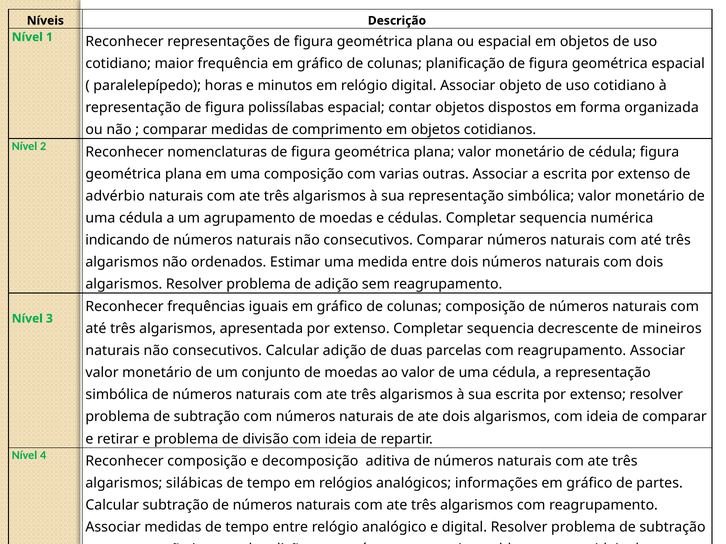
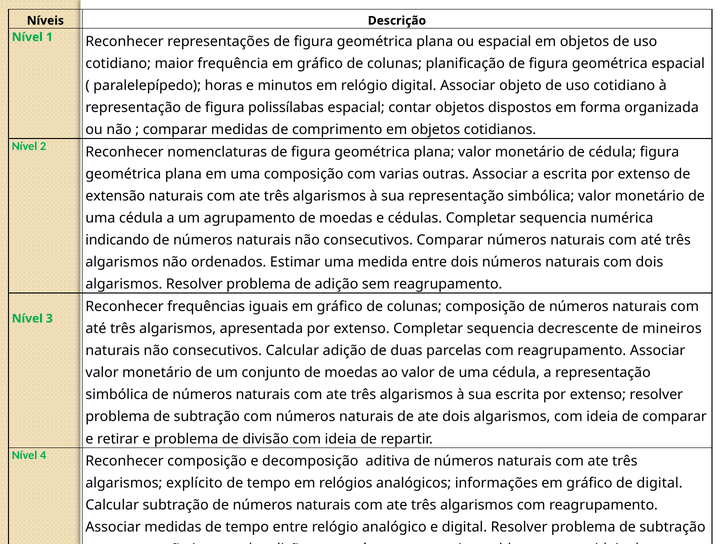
advérbio: advérbio -> extensão
silábicas: silábicas -> explícito
de partes: partes -> digital
